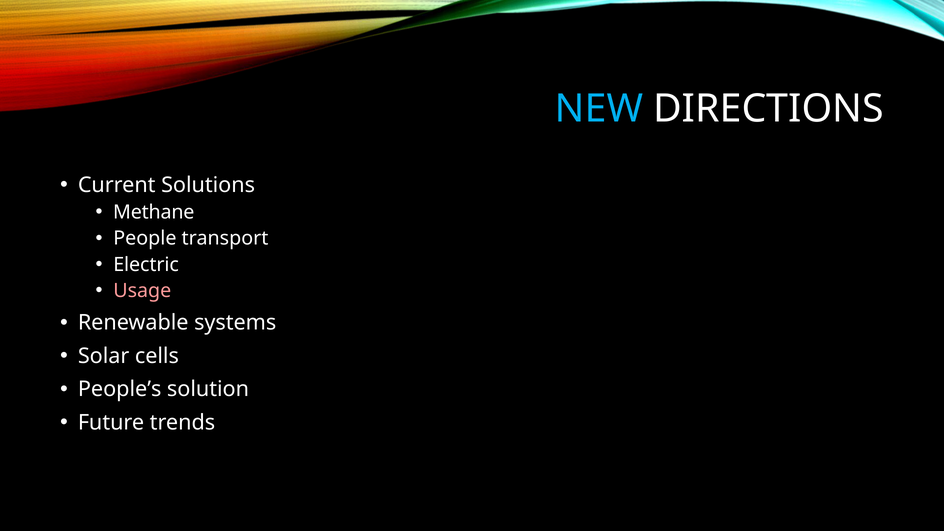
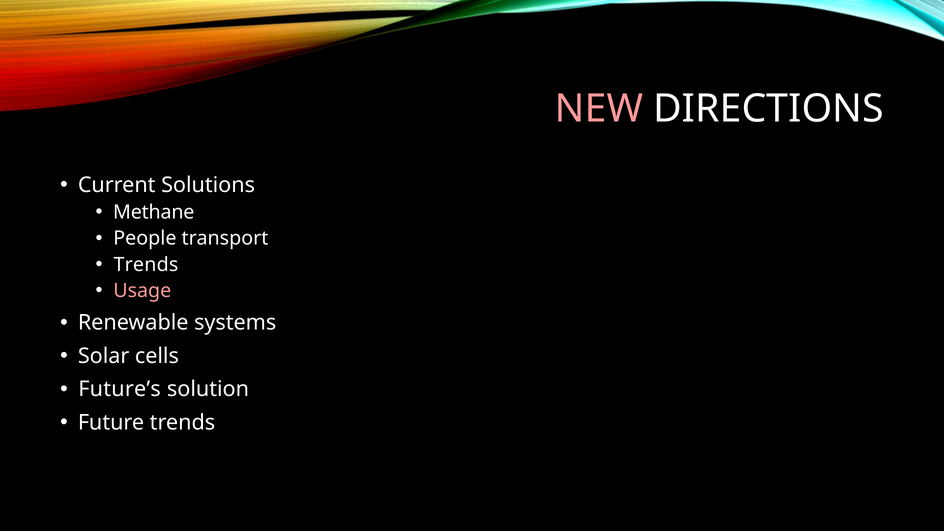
NEW colour: light blue -> pink
Electric at (146, 265): Electric -> Trends
People’s: People’s -> Future’s
